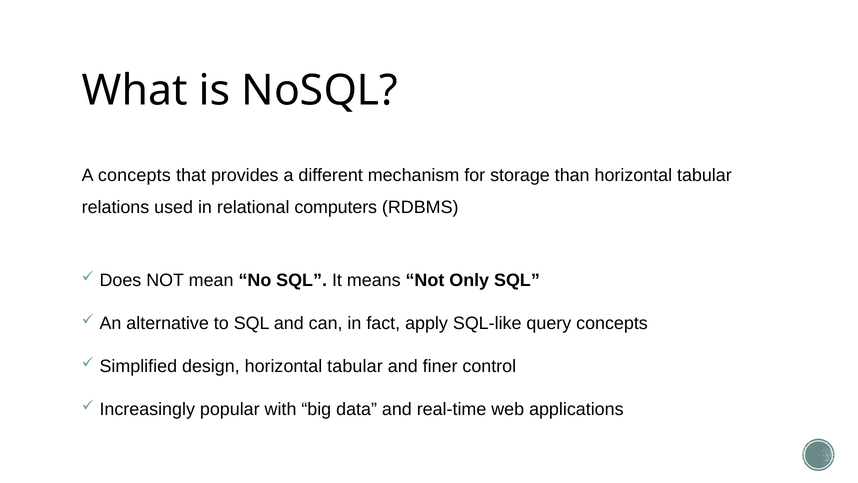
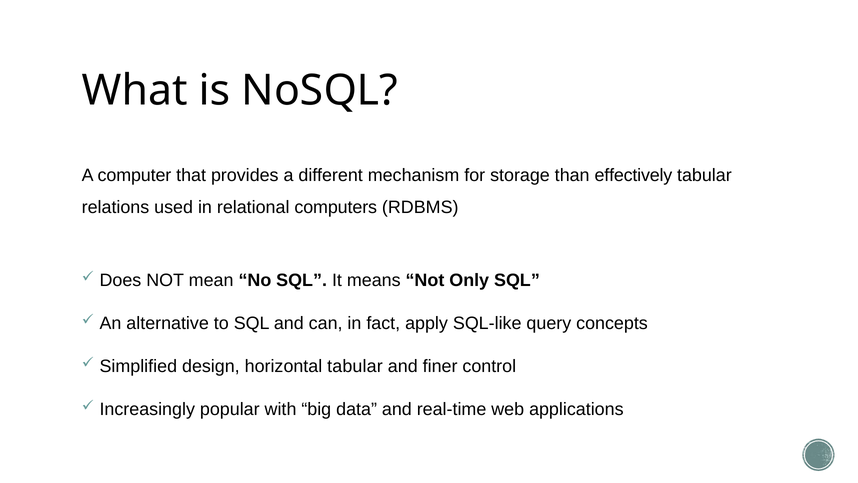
A concepts: concepts -> computer
than horizontal: horizontal -> effectively
